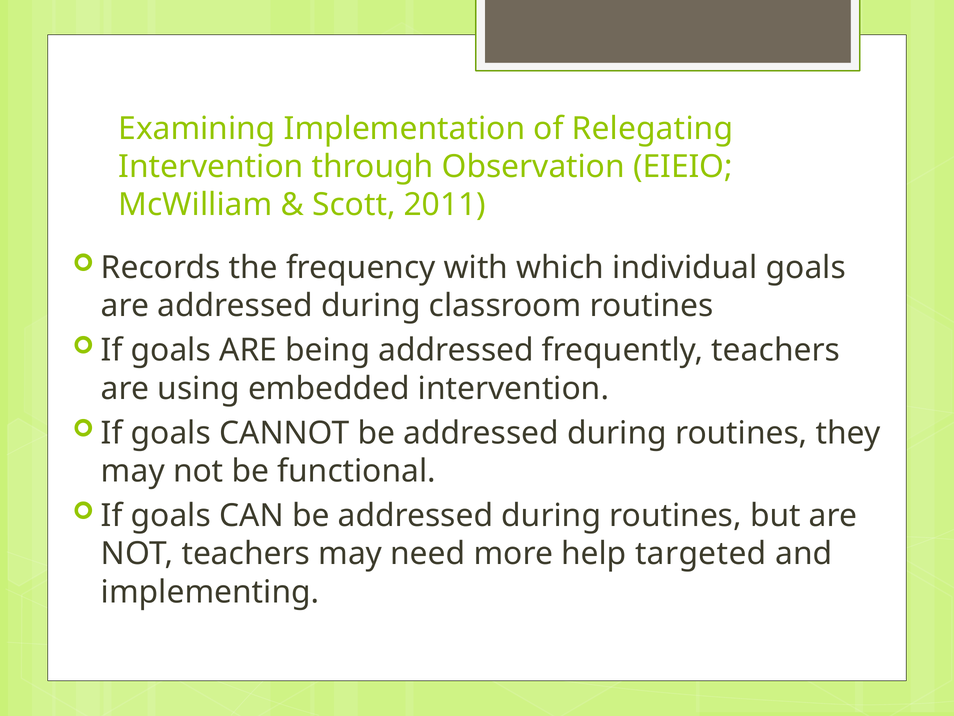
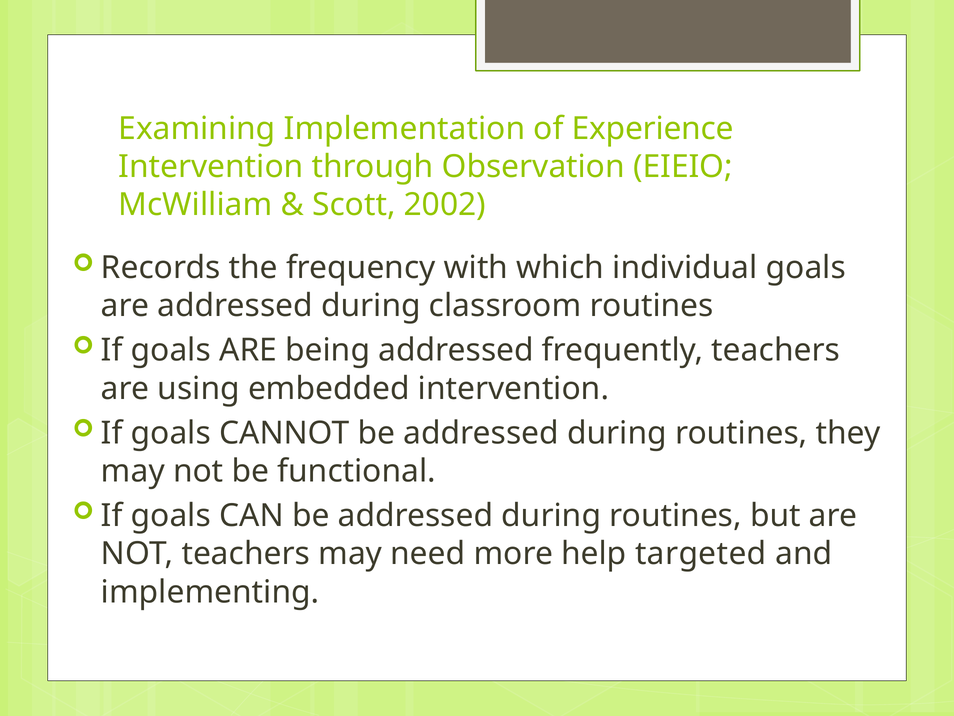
Relegating: Relegating -> Experience
2011: 2011 -> 2002
